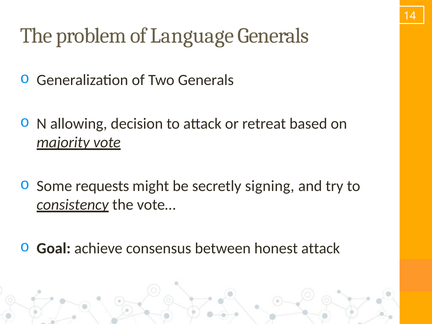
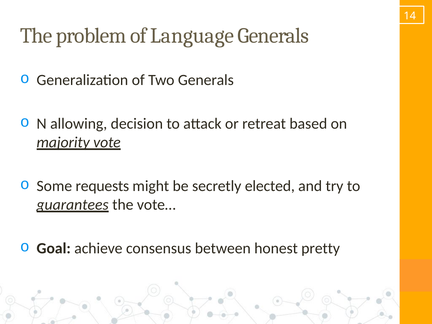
signing: signing -> elected
consistency: consistency -> guarantees
honest attack: attack -> pretty
